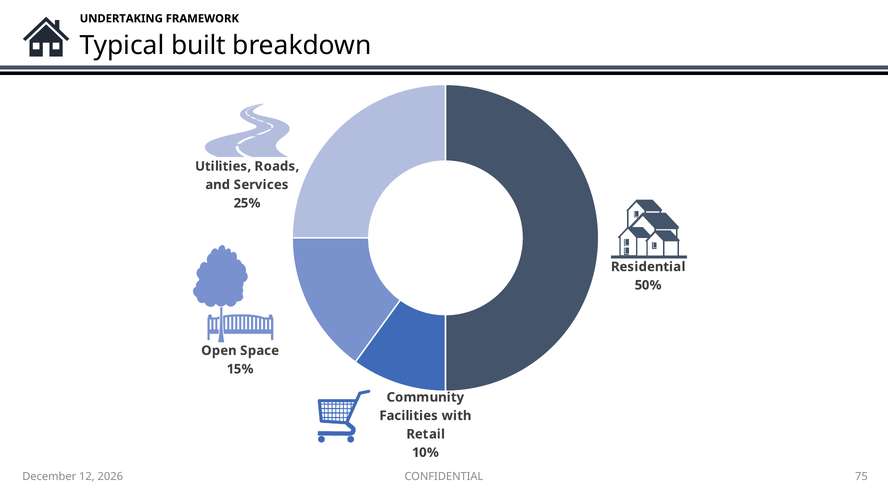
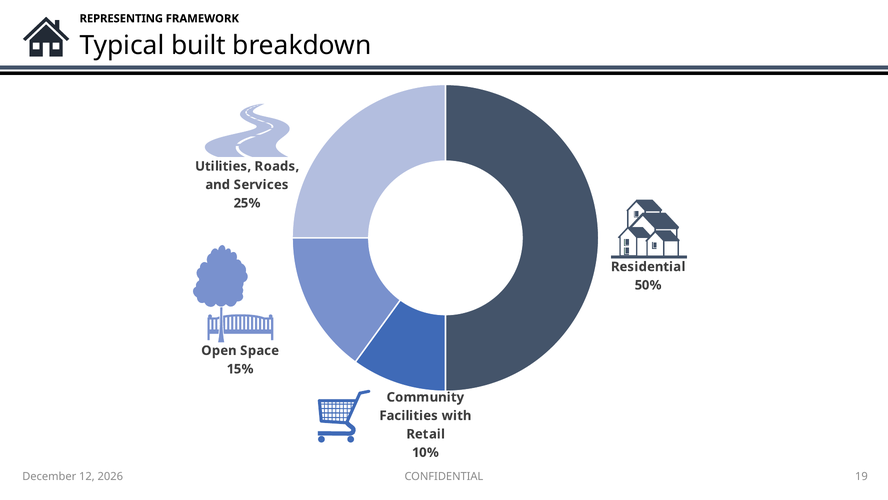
UNDERTAKING: UNDERTAKING -> REPRESENTING
75: 75 -> 19
